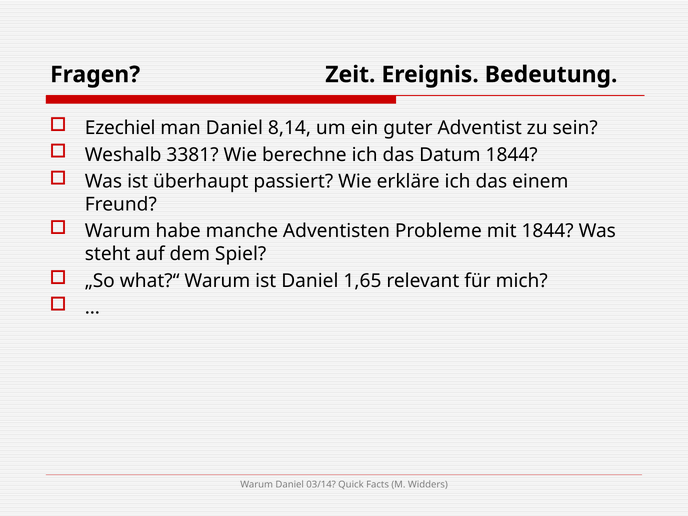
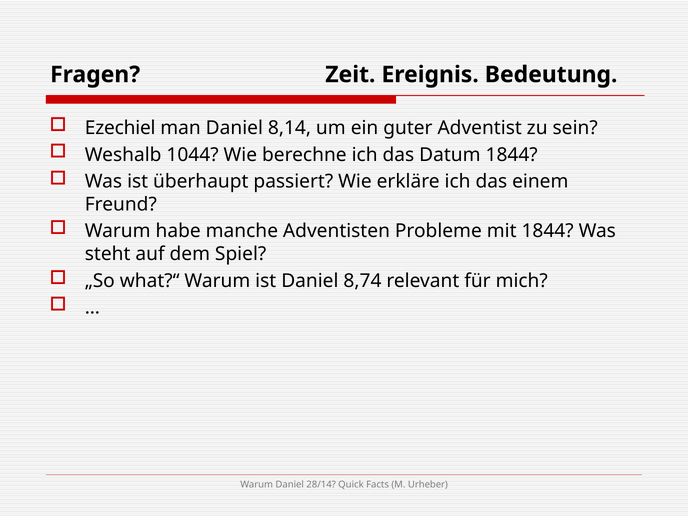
3381: 3381 -> 1044
1,65: 1,65 -> 8,74
03/14: 03/14 -> 28/14
Widders: Widders -> Urheber
